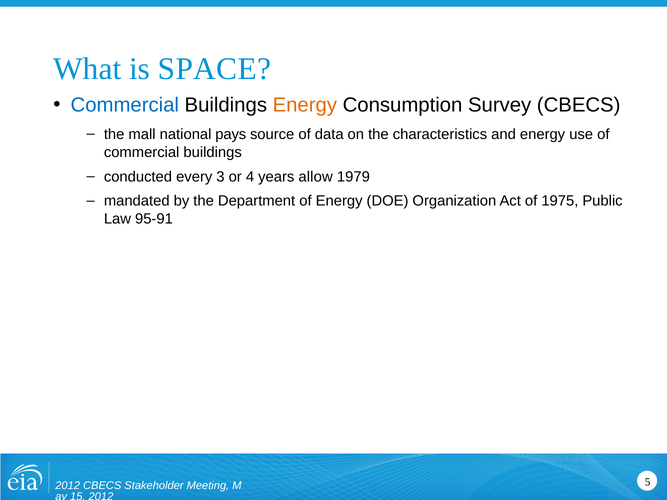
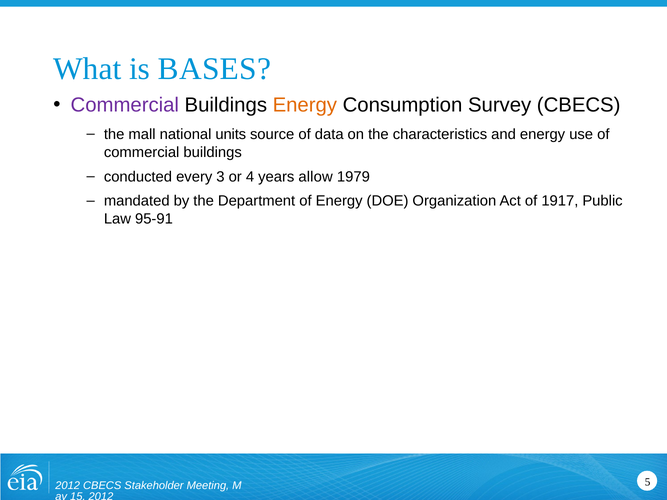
SPACE: SPACE -> BASES
Commercial at (125, 105) colour: blue -> purple
pays: pays -> units
1975: 1975 -> 1917
